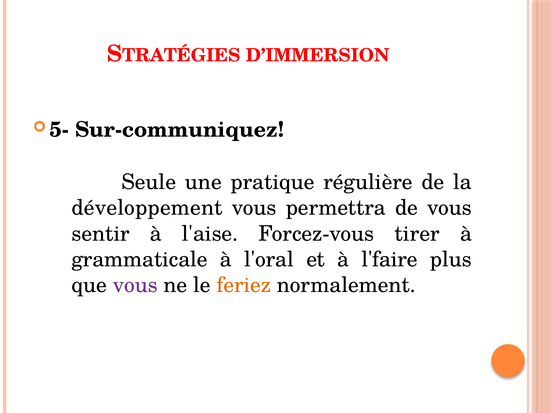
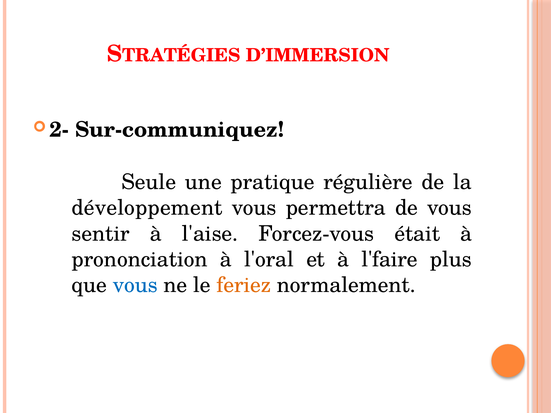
5-: 5- -> 2-
tirer: tirer -> était
grammaticale: grammaticale -> prononciation
vous at (135, 285) colour: purple -> blue
